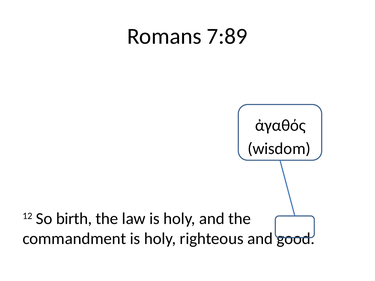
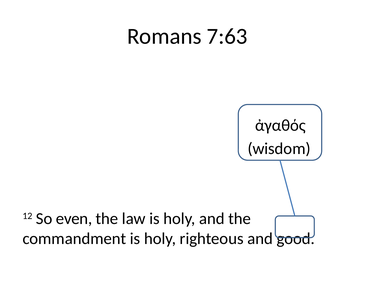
7:89: 7:89 -> 7:63
birth: birth -> even
